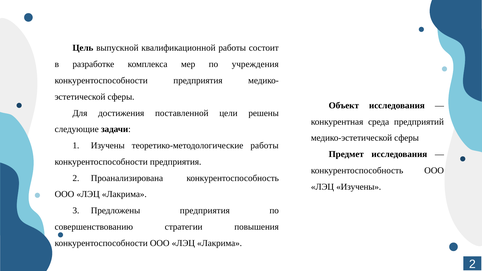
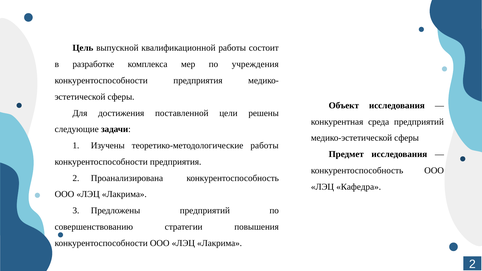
ЛЭЦ Изучены: Изучены -> Кафедра
Предложены предприятия: предприятия -> предприятий
